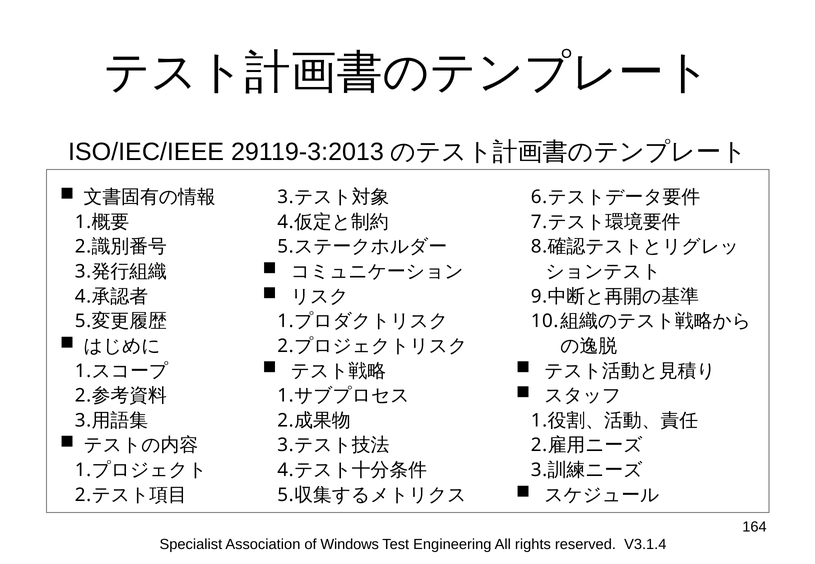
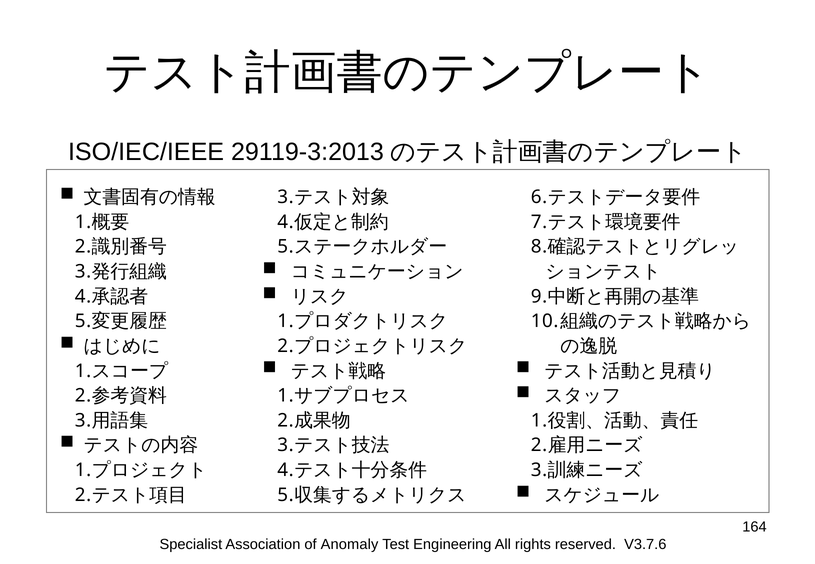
Windows: Windows -> Anomaly
V3.1.4: V3.1.4 -> V3.7.6
